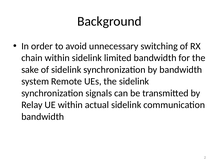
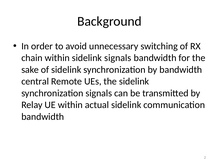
sidelink limited: limited -> signals
system: system -> central
